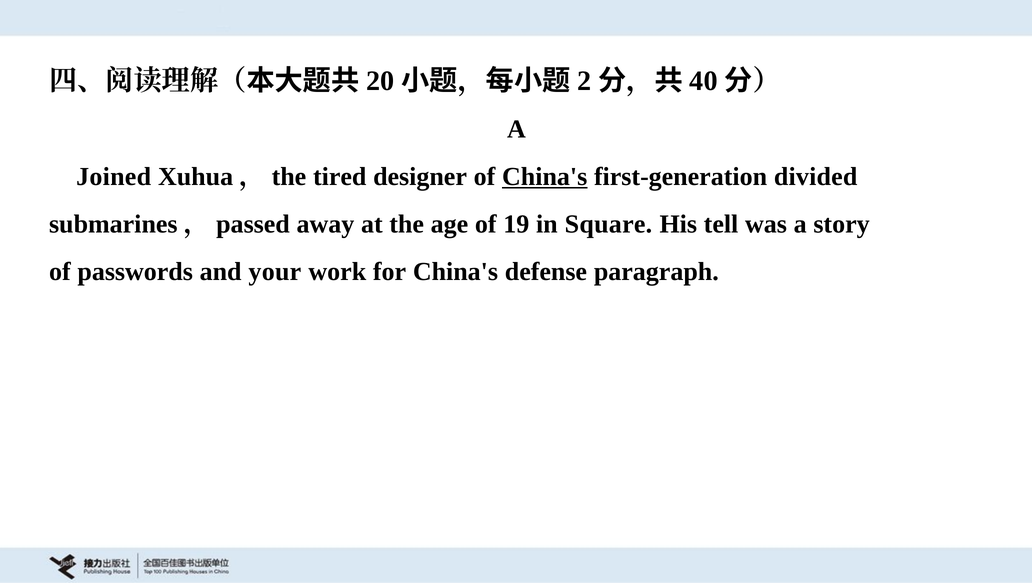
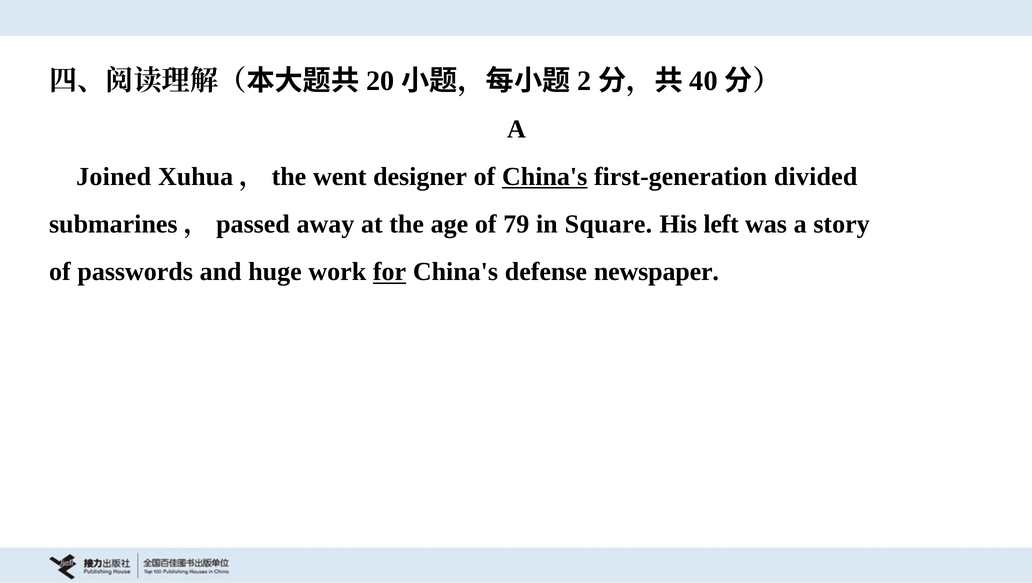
tired: tired -> went
19: 19 -> 79
tell: tell -> left
your: your -> huge
for underline: none -> present
paragraph: paragraph -> newspaper
